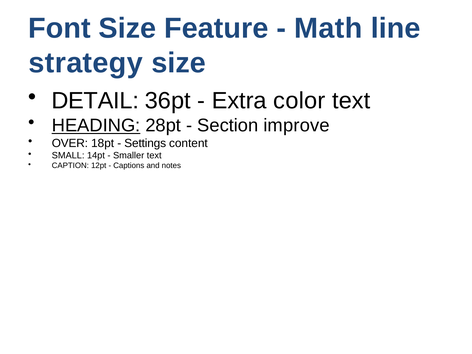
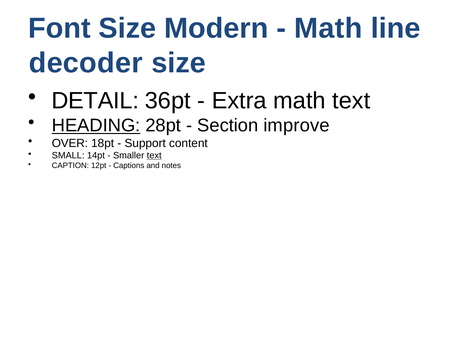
Feature: Feature -> Modern
strategy: strategy -> decoder
Extra color: color -> math
Settings: Settings -> Support
text at (154, 156) underline: none -> present
